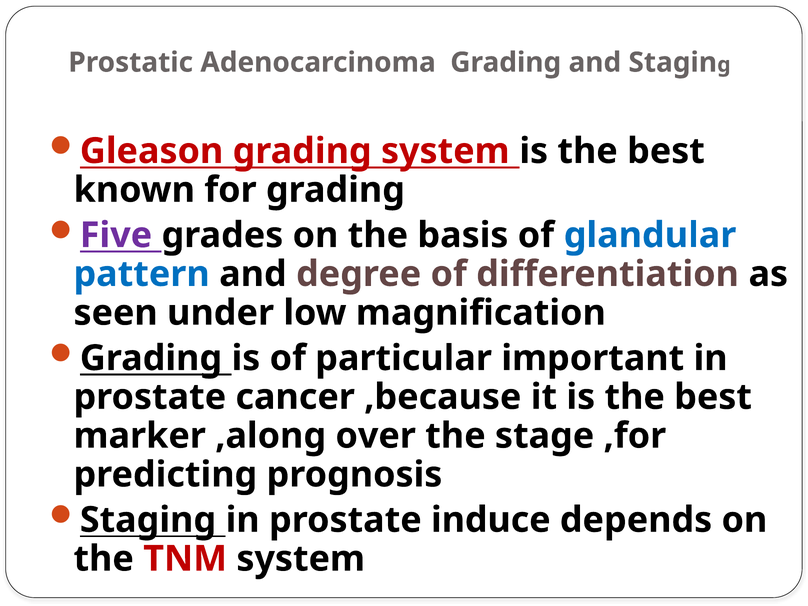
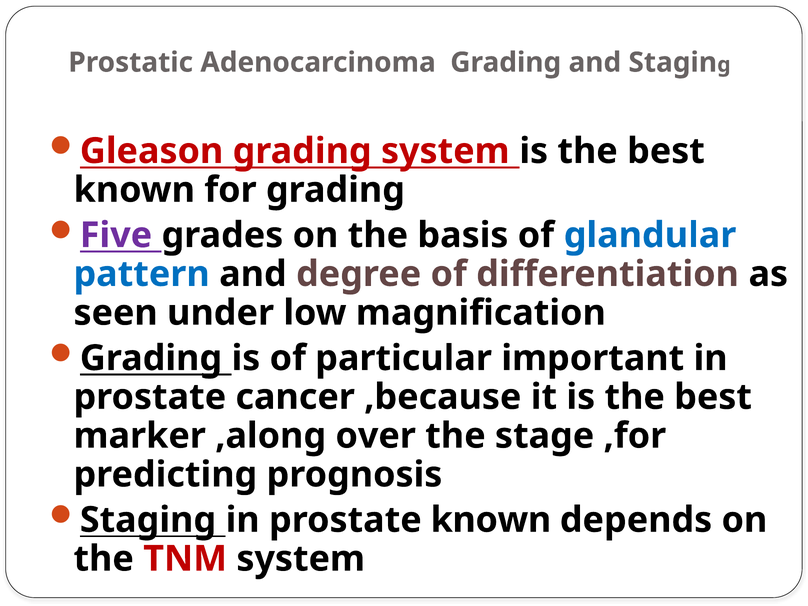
prostate induce: induce -> known
